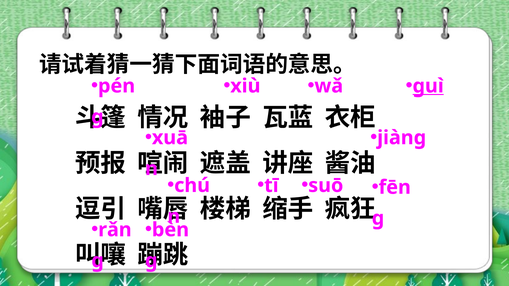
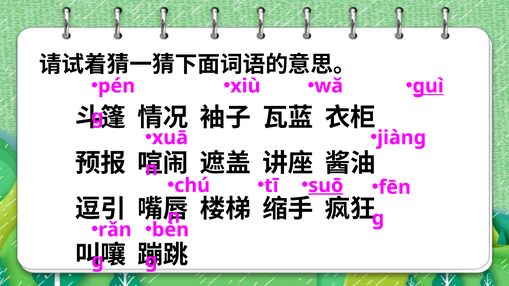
suō underline: none -> present
